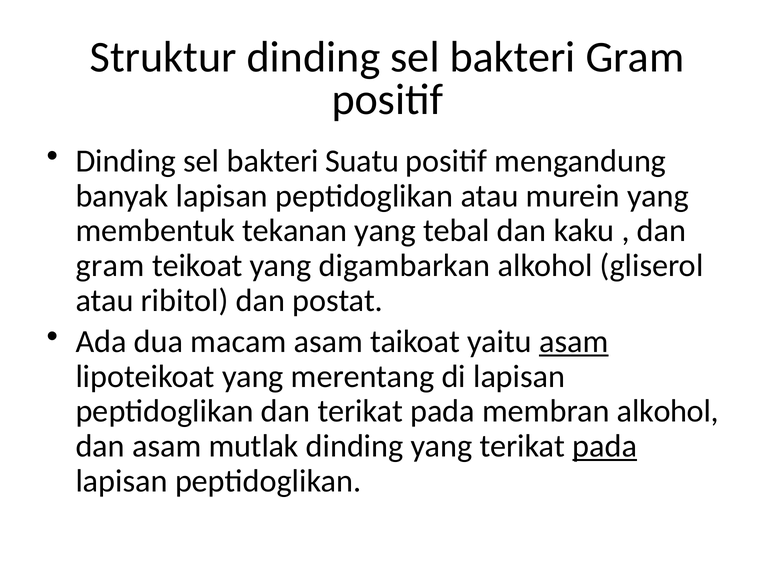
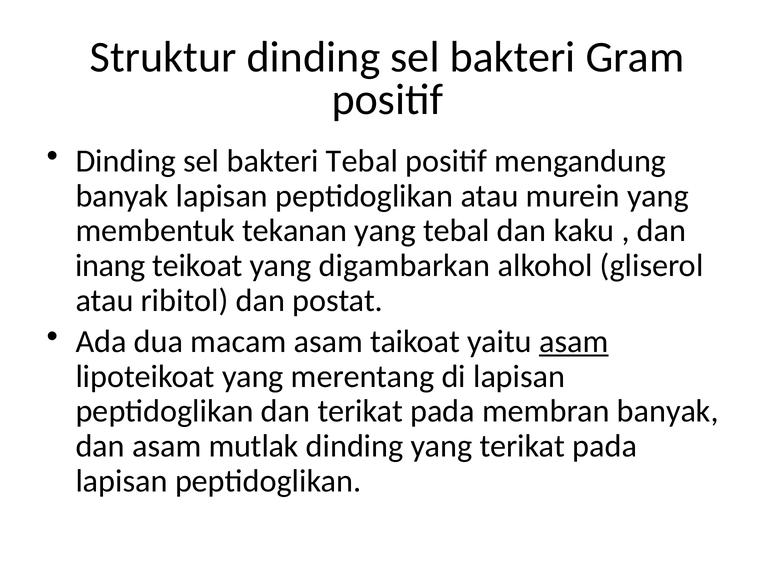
bakteri Suatu: Suatu -> Tebal
gram at (110, 266): gram -> inang
membran alkohol: alkohol -> banyak
pada at (605, 446) underline: present -> none
